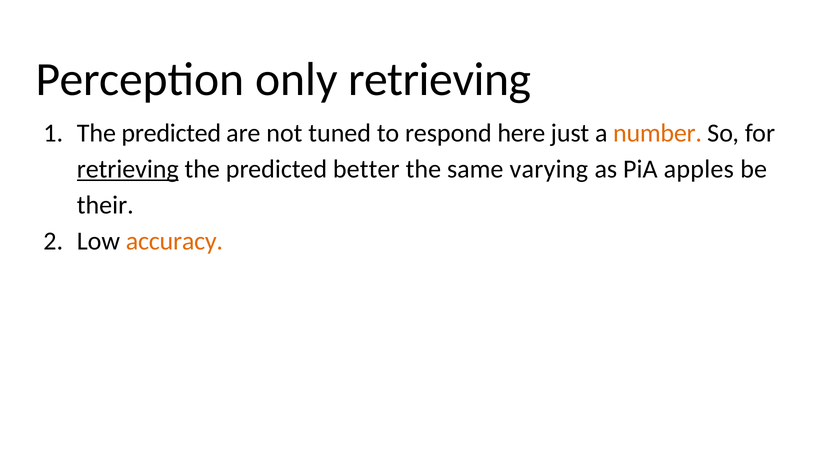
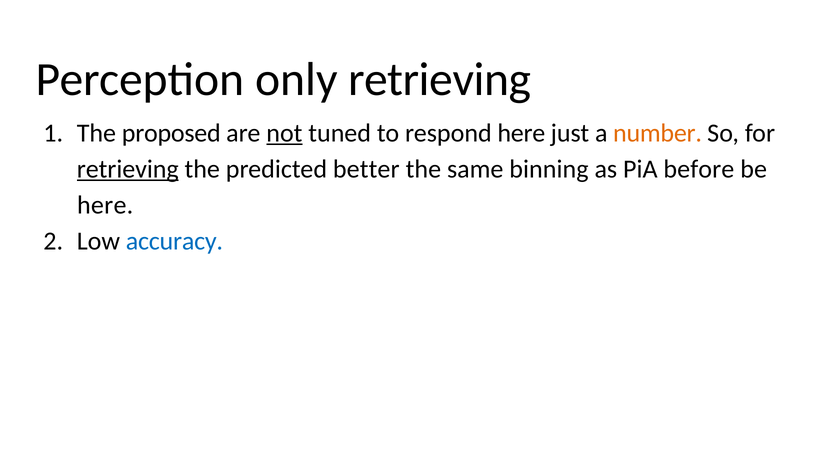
predicted at (171, 133): predicted -> proposed
not underline: none -> present
varying: varying -> binning
apples: apples -> before
their at (105, 205): their -> here
accuracy colour: orange -> blue
